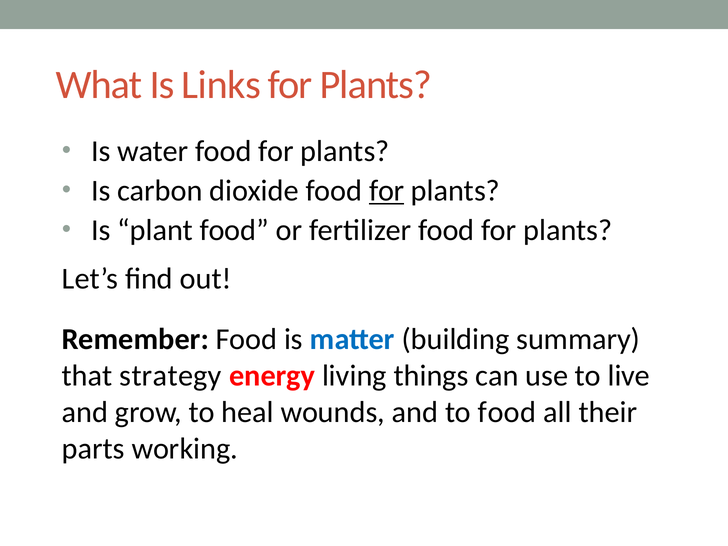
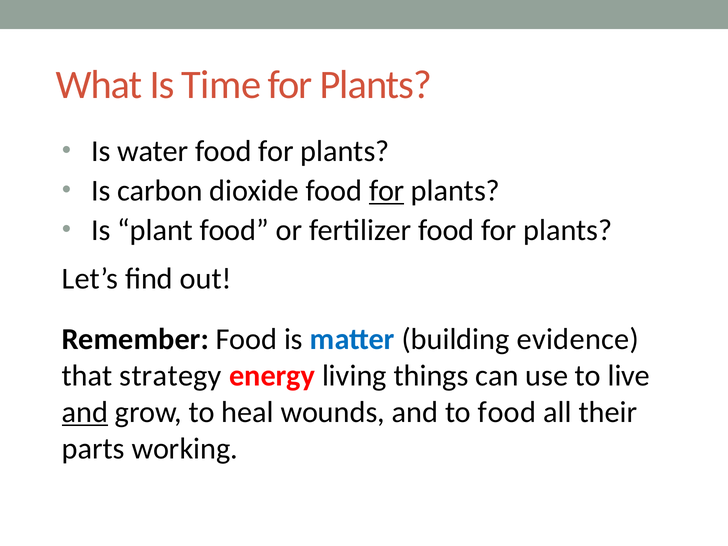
Links: Links -> Time
summary: summary -> evidence
and at (85, 412) underline: none -> present
